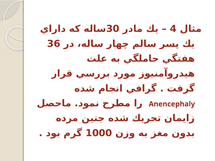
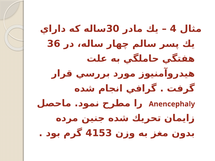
1000: 1000 -> 4153
